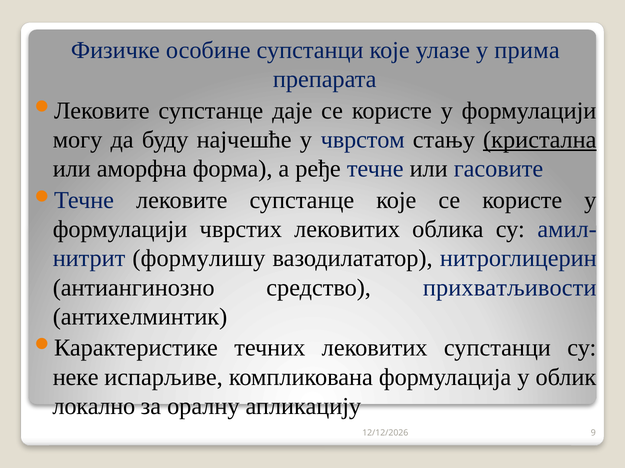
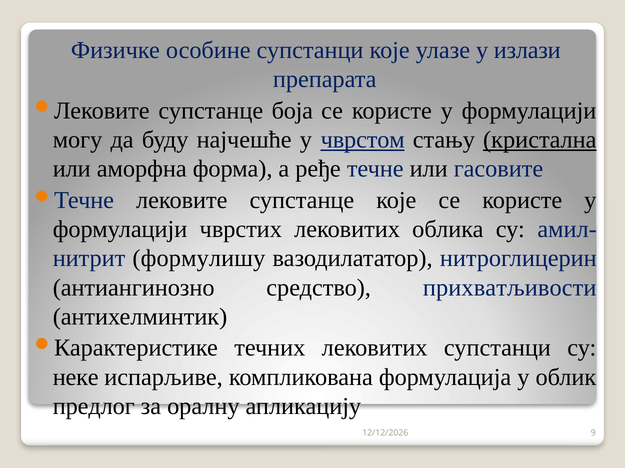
прима: прима -> излази
даје: даје -> боја
чврстом underline: none -> present
локално: локално -> предлог
